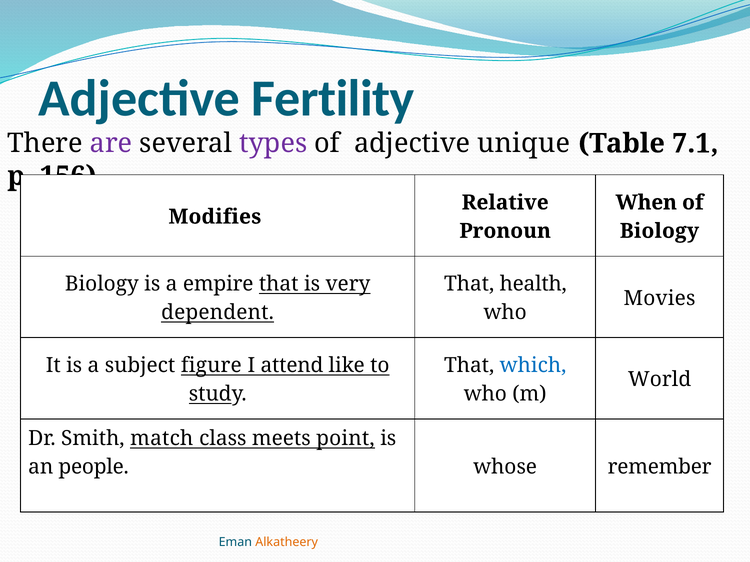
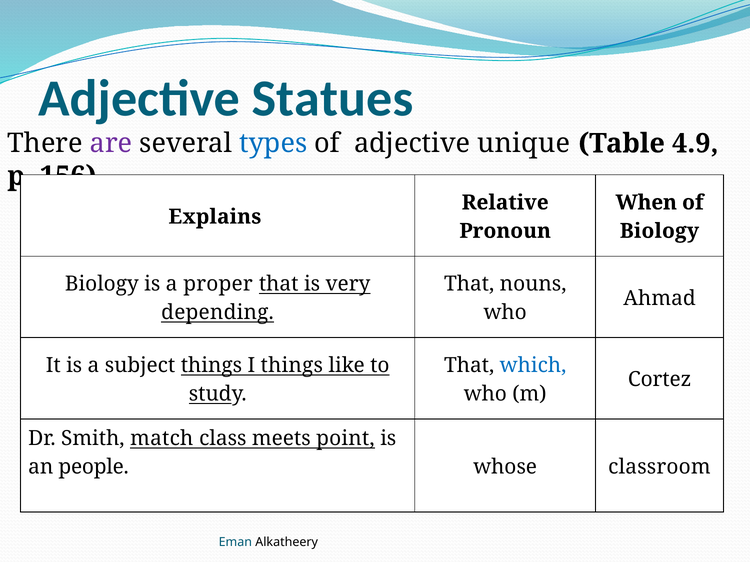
Fertility: Fertility -> Statues
types colour: purple -> blue
7.1: 7.1 -> 4.9
Modifies: Modifies -> Explains
empire: empire -> proper
health: health -> nouns
Movies: Movies -> Ahmad
dependent: dependent -> depending
subject figure: figure -> things
I attend: attend -> things
World: World -> Cortez
remember: remember -> classroom
Alkatheery colour: orange -> black
